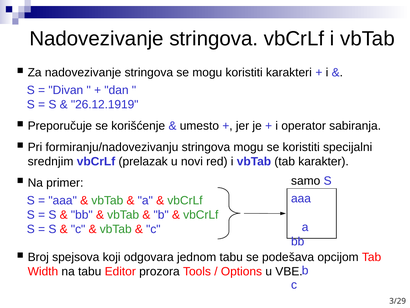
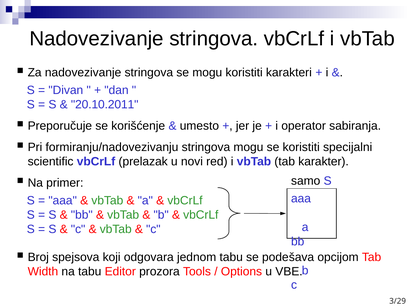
26.12.1919: 26.12.1919 -> 20.10.2011
srednjim: srednjim -> scientific
